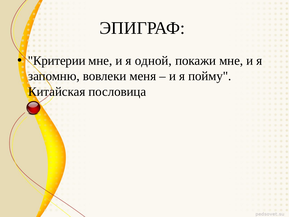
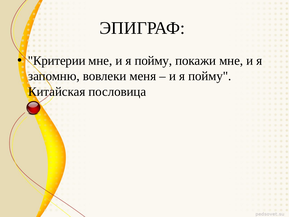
мне и я одной: одной -> пойму
